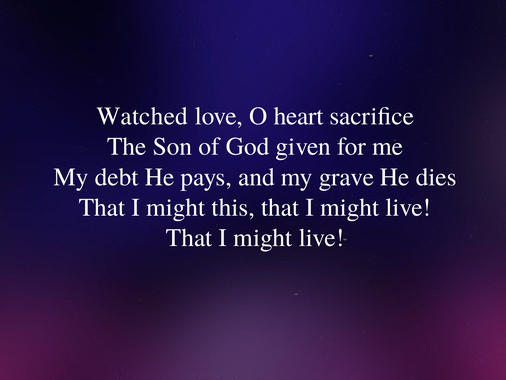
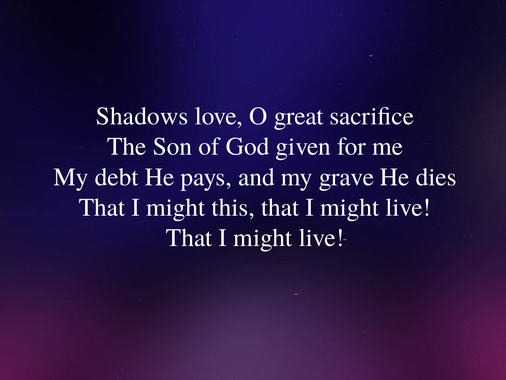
Watched: Watched -> Shadows
heart: heart -> great
